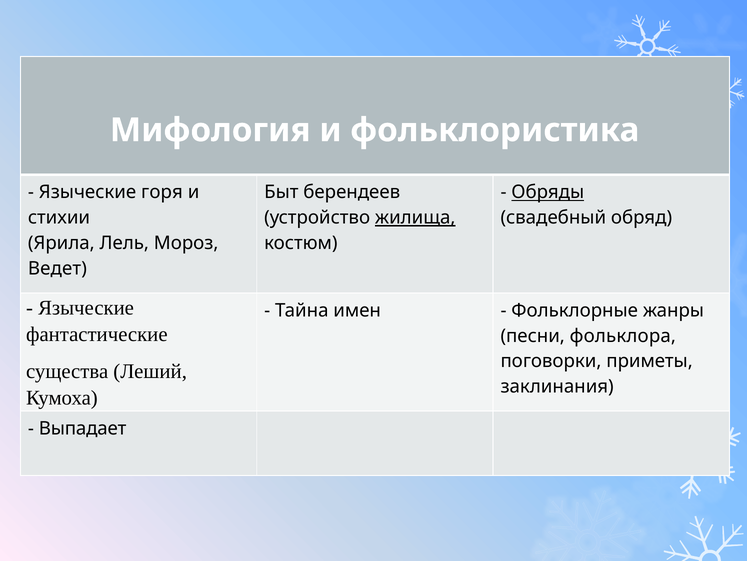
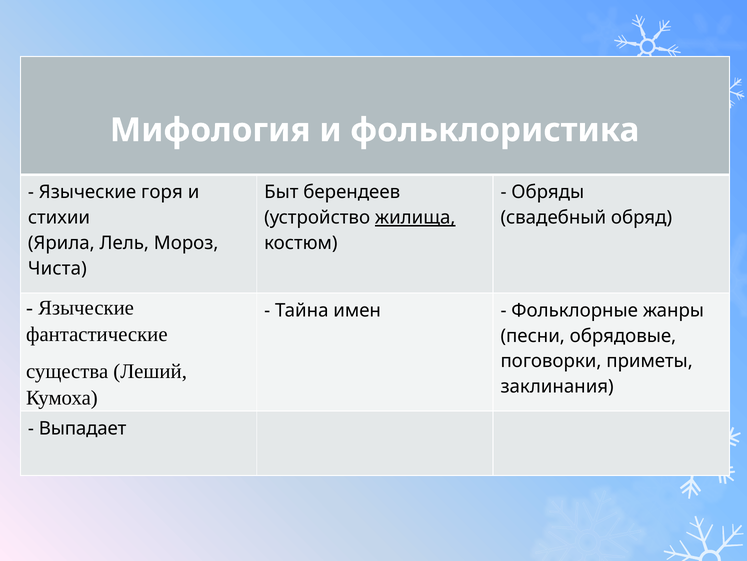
Обряды underline: present -> none
Ведет: Ведет -> Чиста
фольклора: фольклора -> обрядовые
